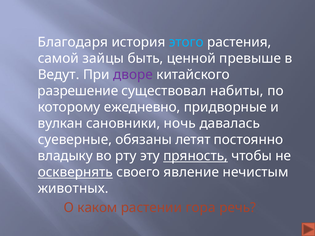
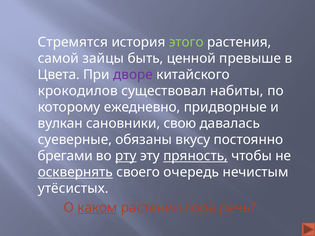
Благодаря: Благодаря -> Стремятся
этого colour: light blue -> light green
Ведут: Ведут -> Цвета
разрешение: разрешение -> крокодилов
ночь: ночь -> свою
летят: летят -> вкусу
владыку: владыку -> брегами
рту underline: none -> present
явление: явление -> очередь
животных: животных -> утёсистых
каком underline: none -> present
